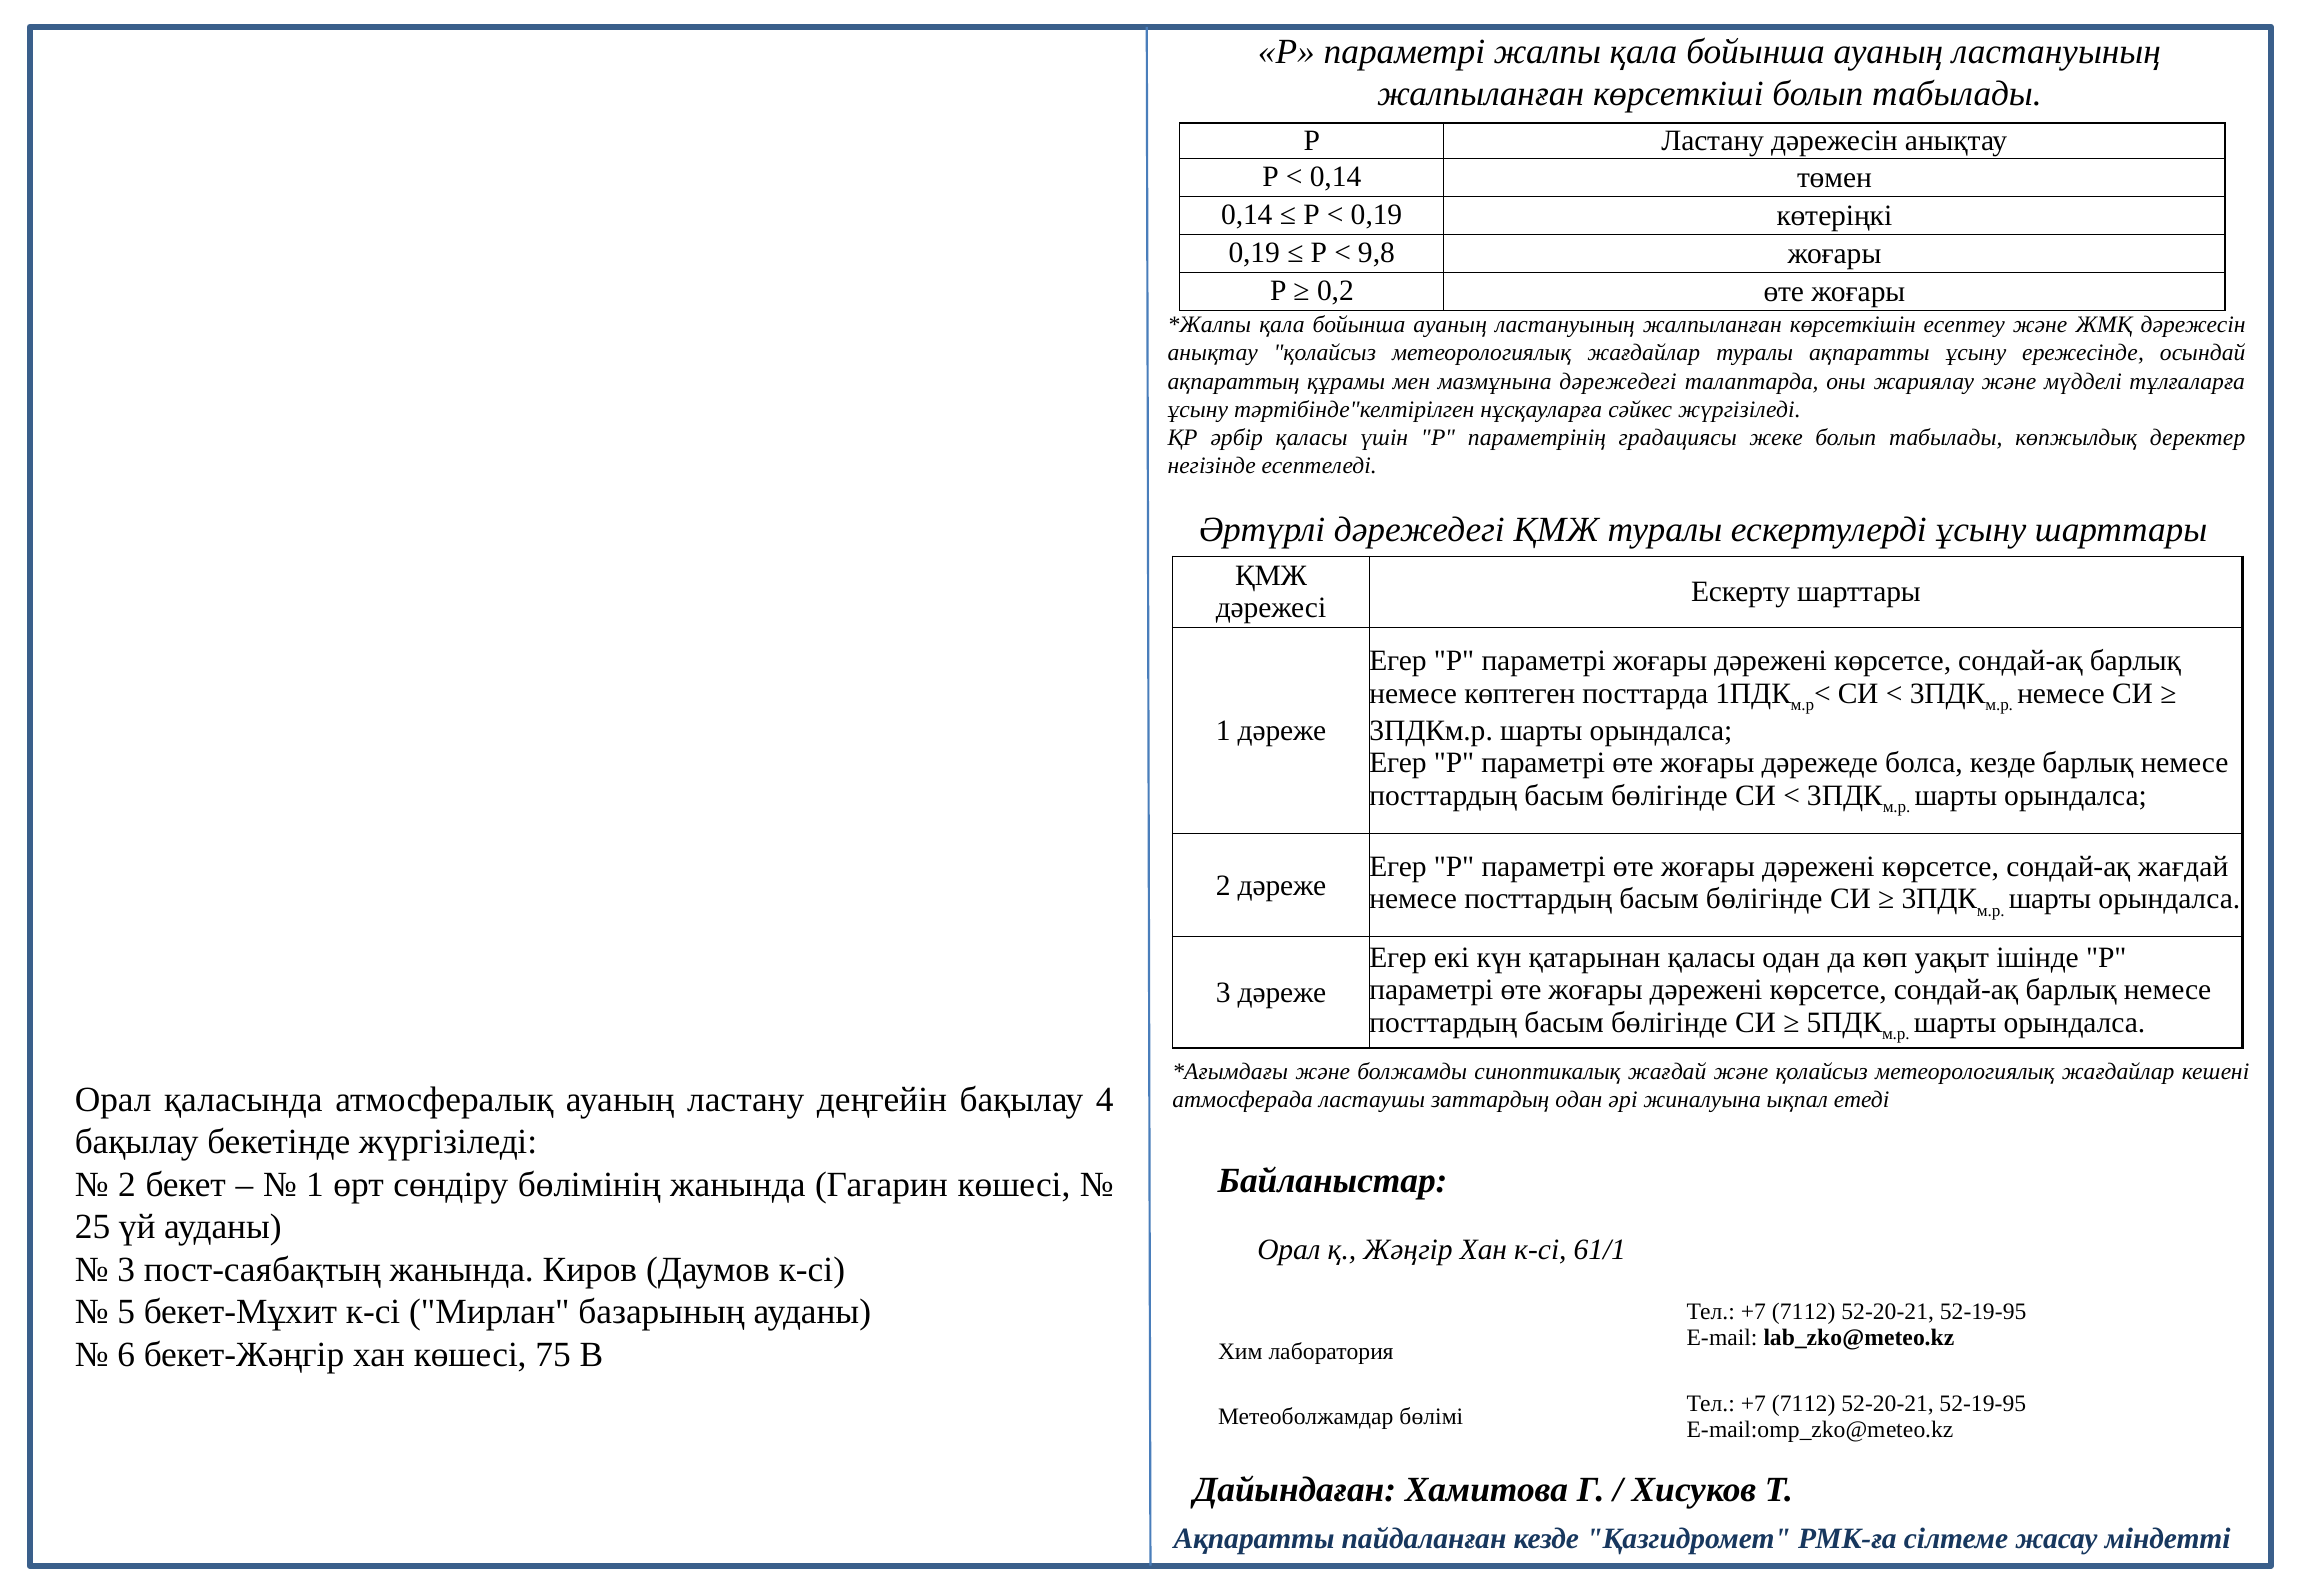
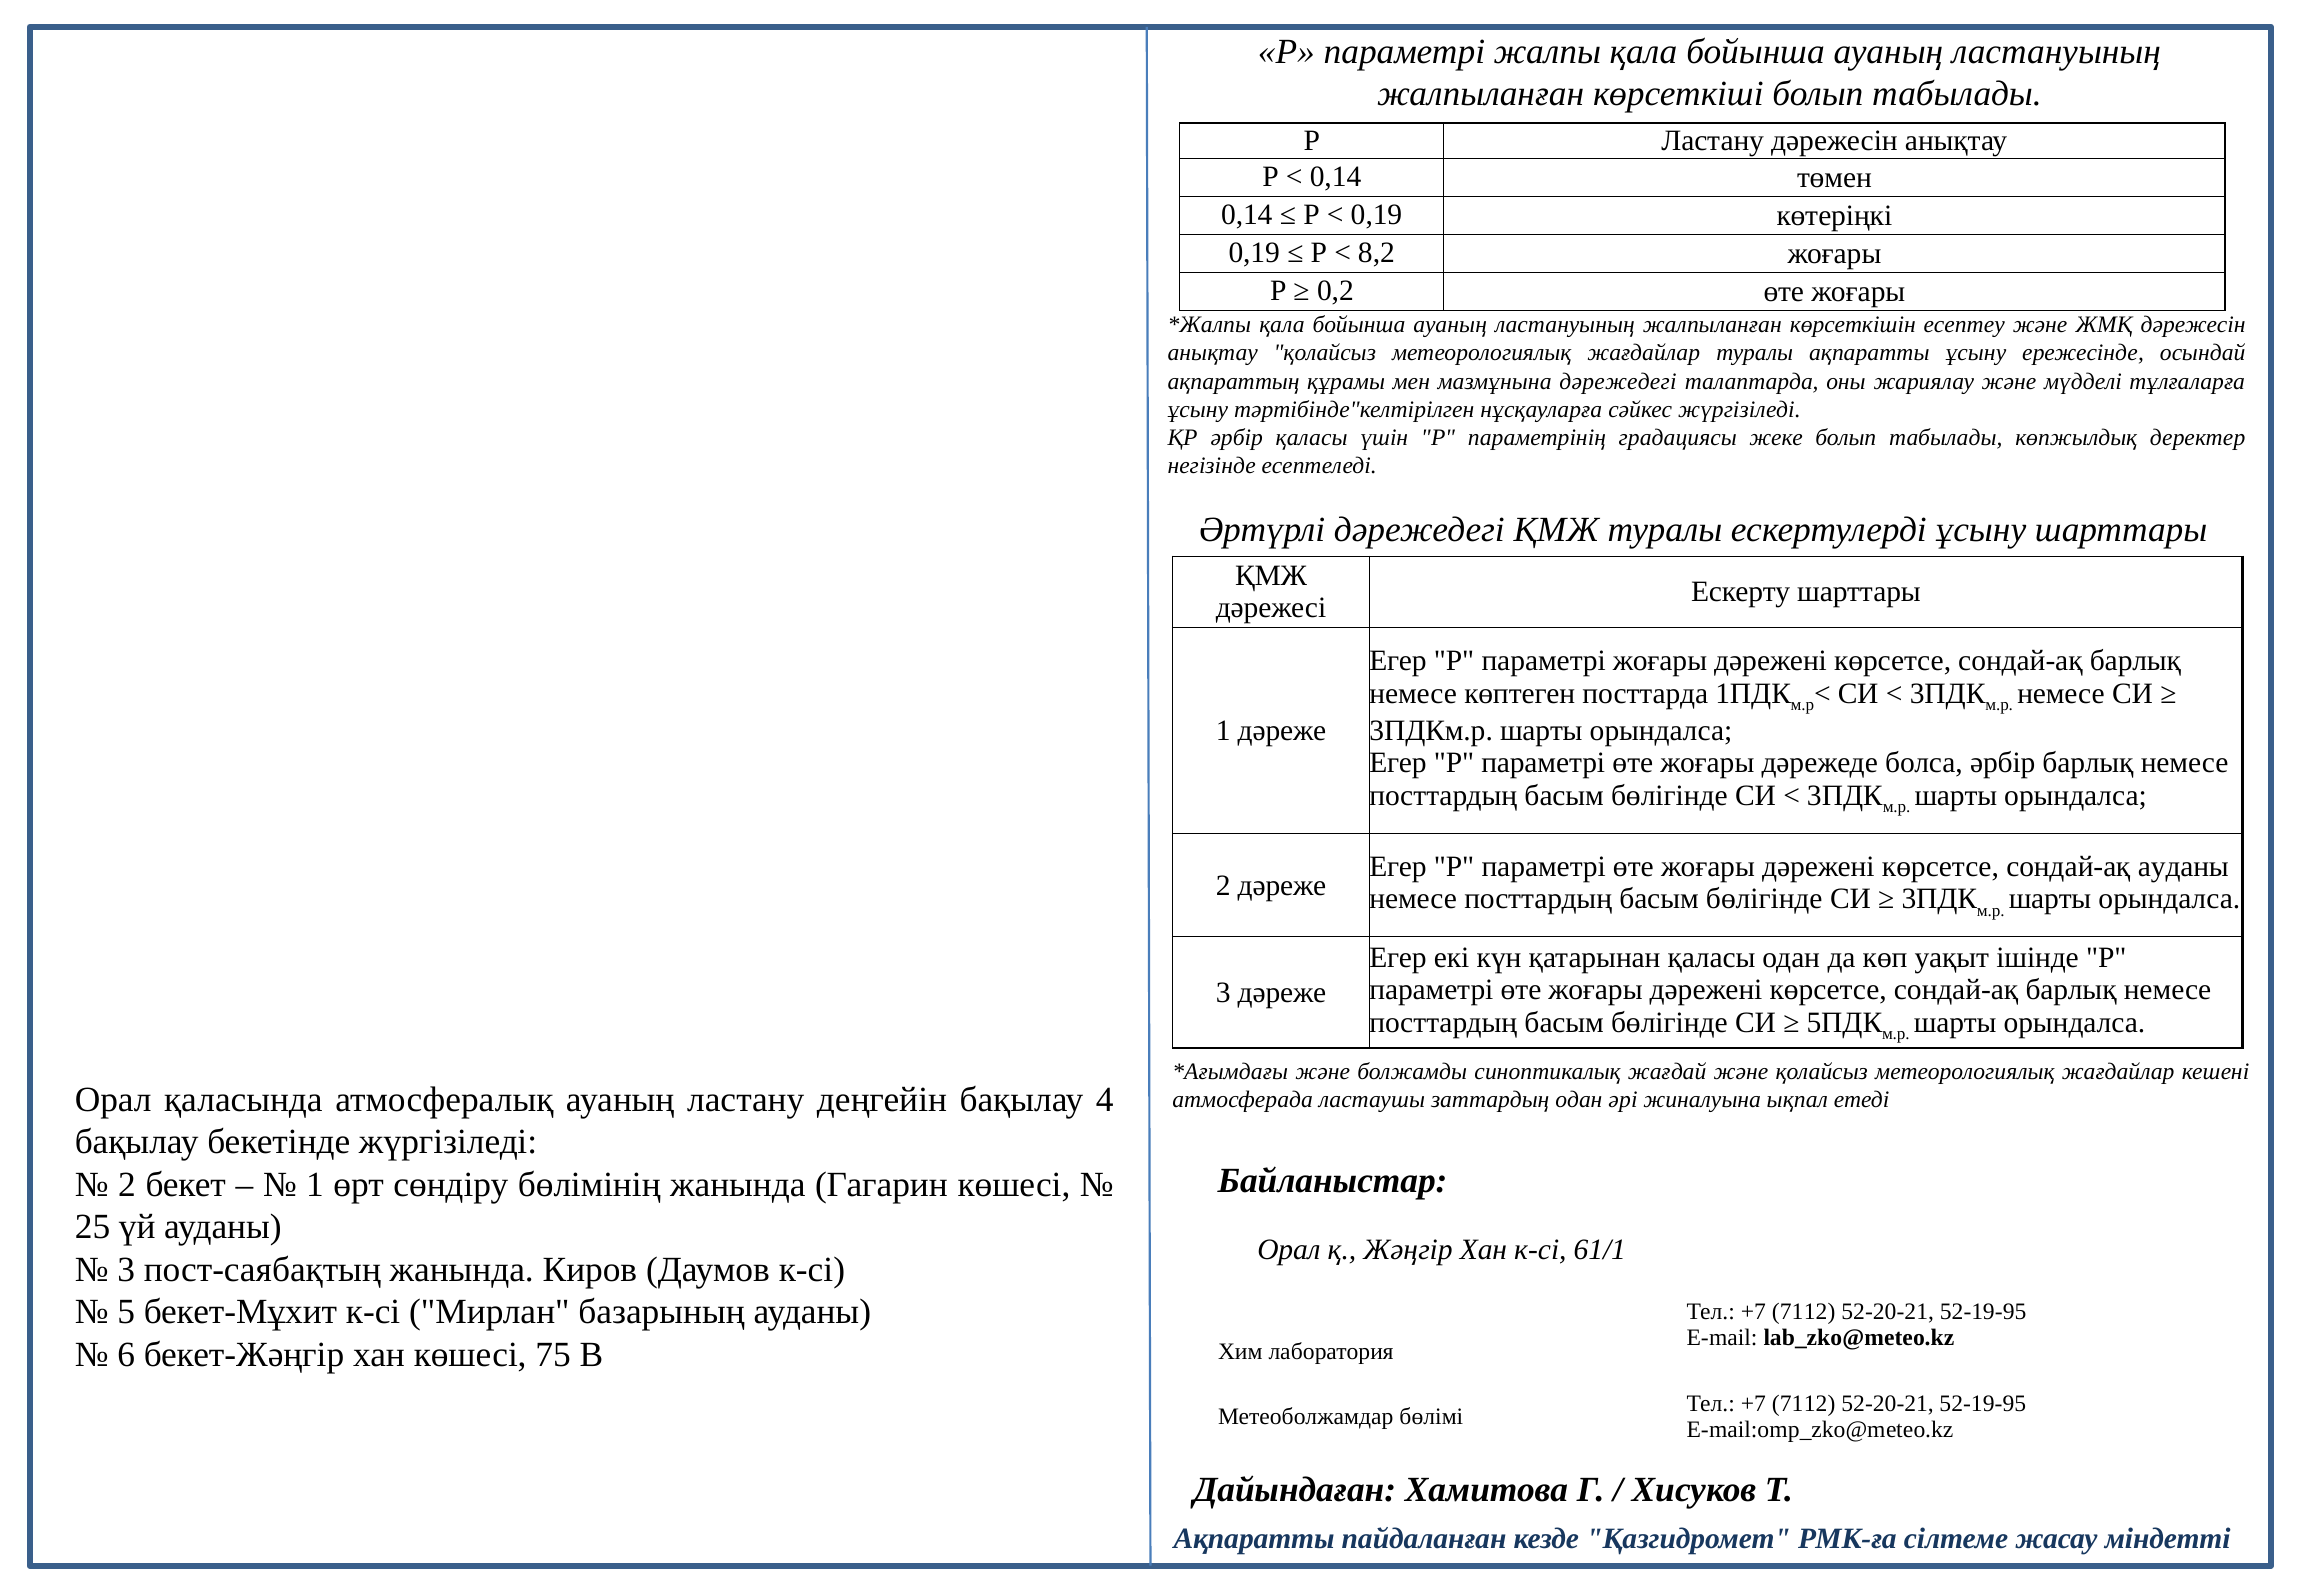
9,8: 9,8 -> 8,2
болса кезде: кезде -> әрбір
сондай-ақ жағдай: жағдай -> ауданы
